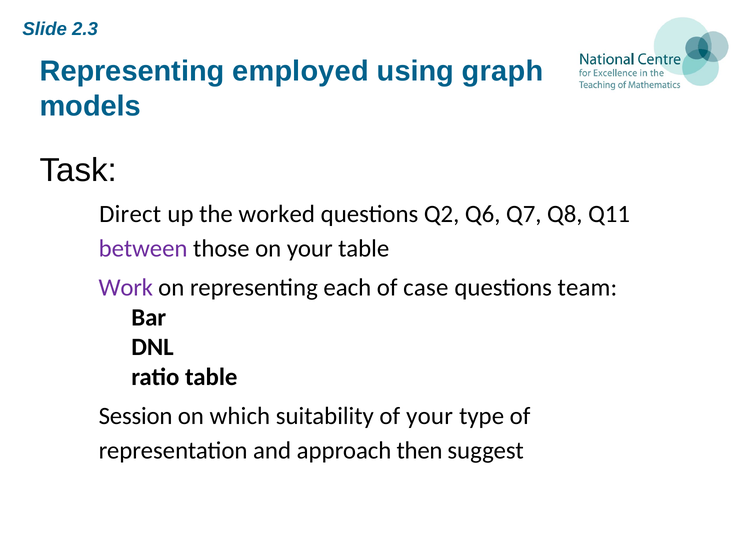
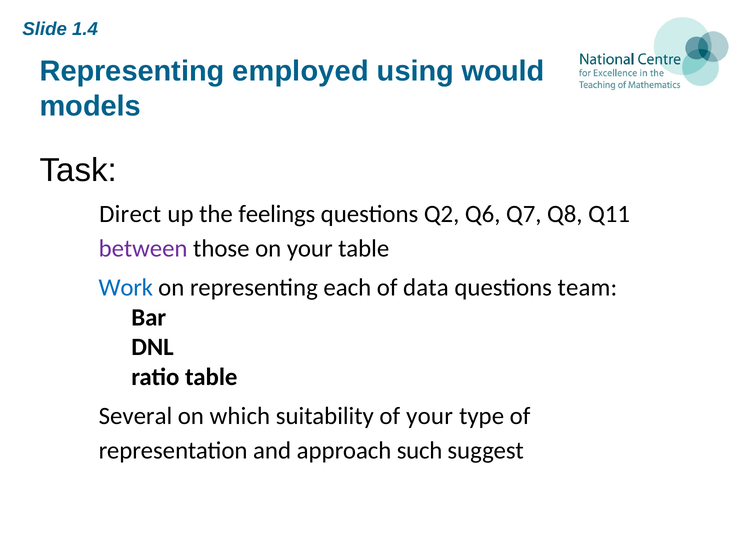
2.3: 2.3 -> 1.4
graph: graph -> would
worked: worked -> feelings
Work colour: purple -> blue
case: case -> data
Session: Session -> Several
then: then -> such
